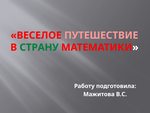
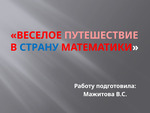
СТРАНУ colour: green -> blue
